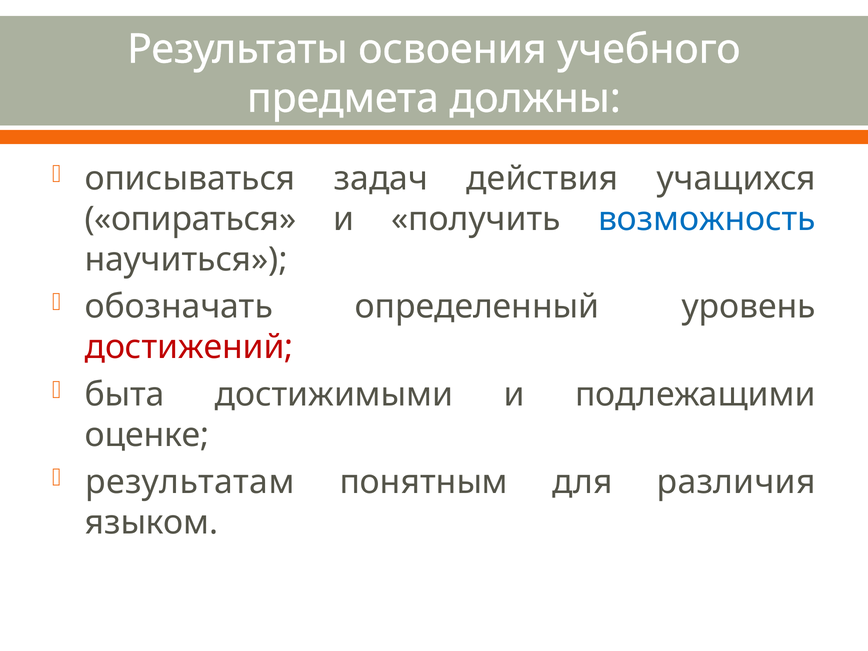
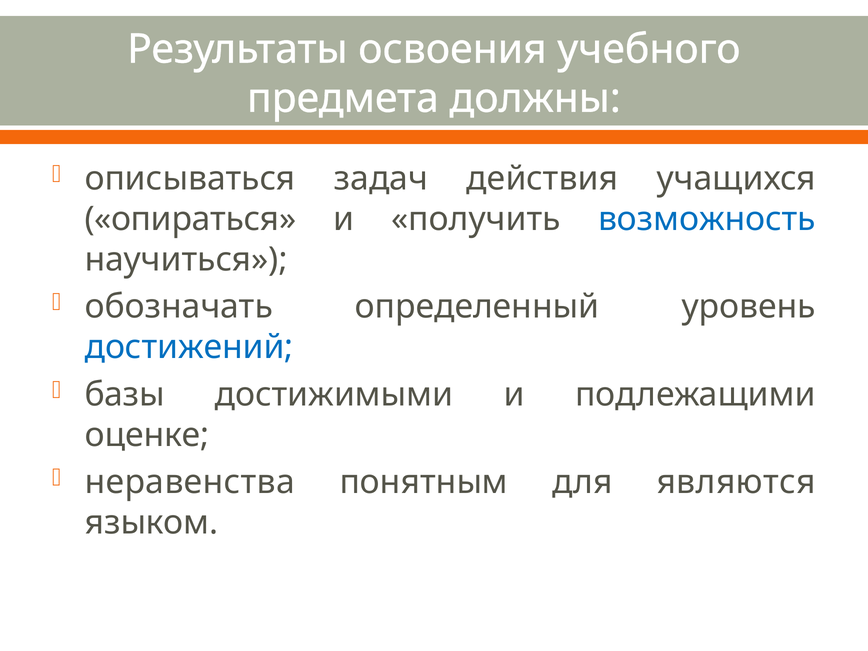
достижений colour: red -> blue
быта: быта -> базы
результатам: результатам -> неравенства
различия: различия -> являются
